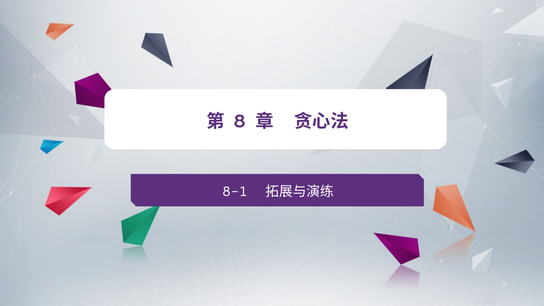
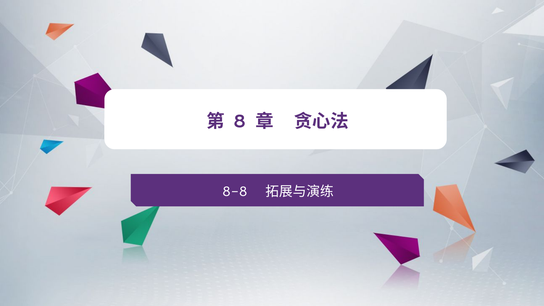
8-1: 8-1 -> 8-8
